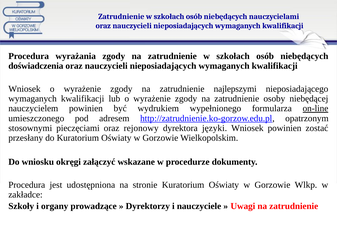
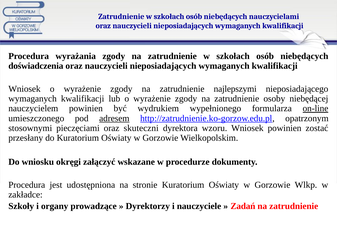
adresem underline: none -> present
rejonowy: rejonowy -> skuteczni
języki: języki -> wzoru
Uwagi: Uwagi -> Zadań
